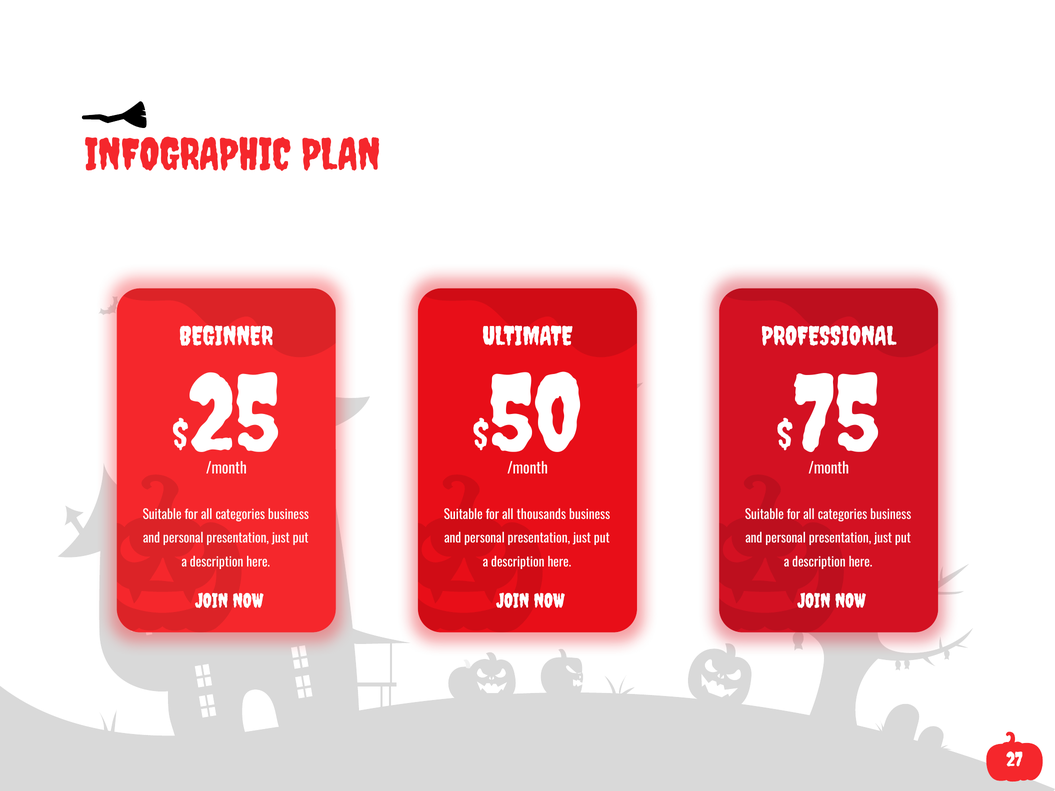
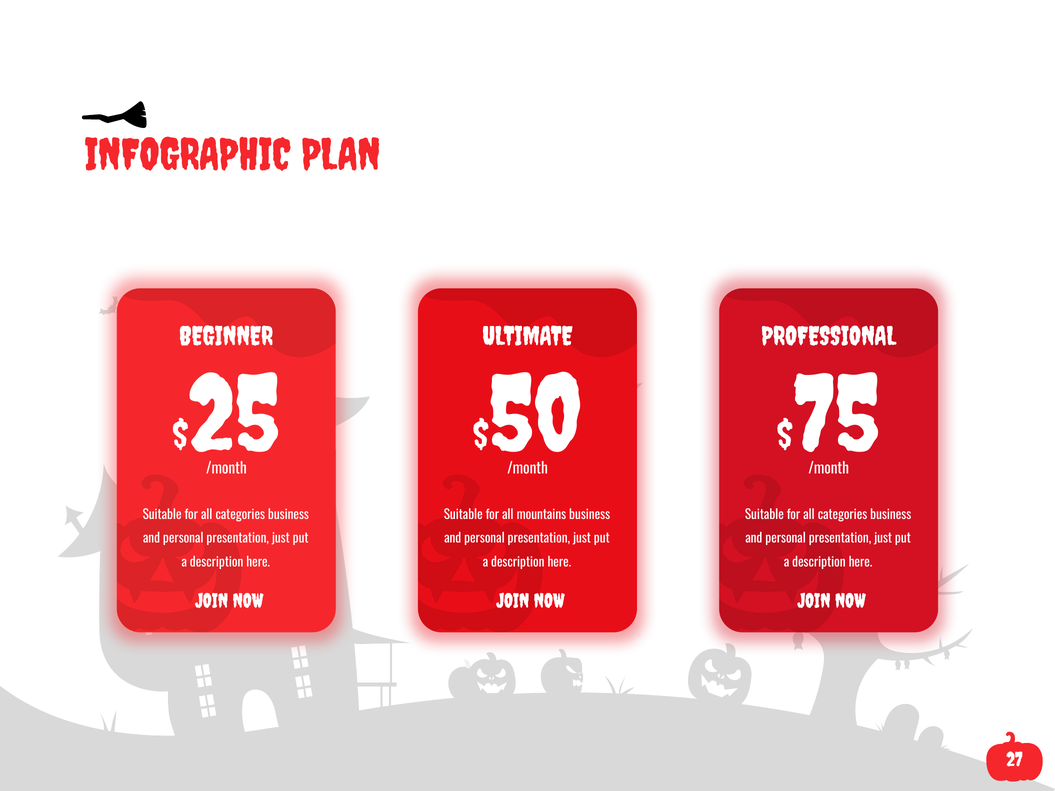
thousands: thousands -> mountains
